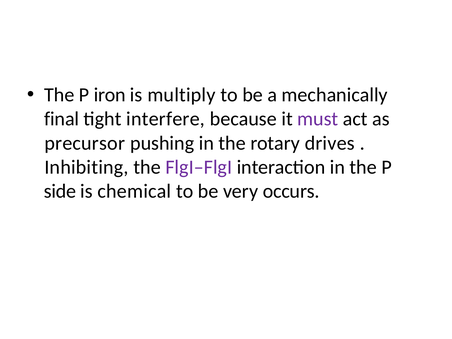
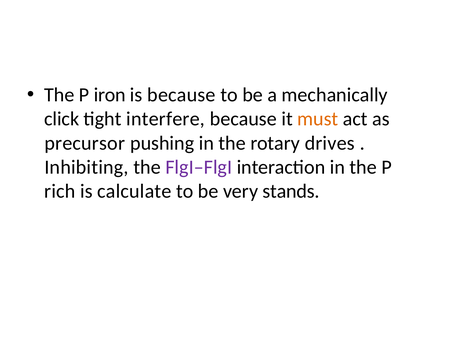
is multiply: multiply -> because
final: final -> click
must colour: purple -> orange
side: side -> rich
chemical: chemical -> calculate
occurs: occurs -> stands
